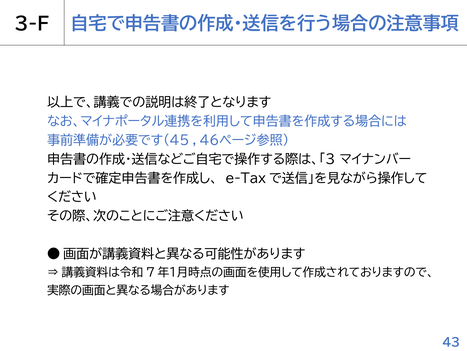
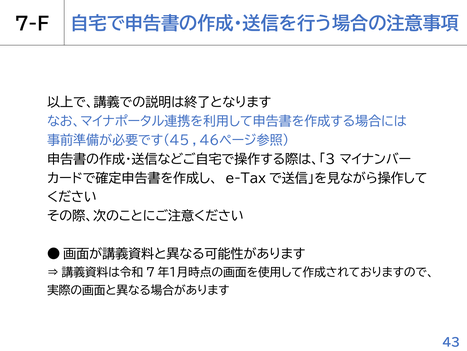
3-F: 3-F -> 7-F
